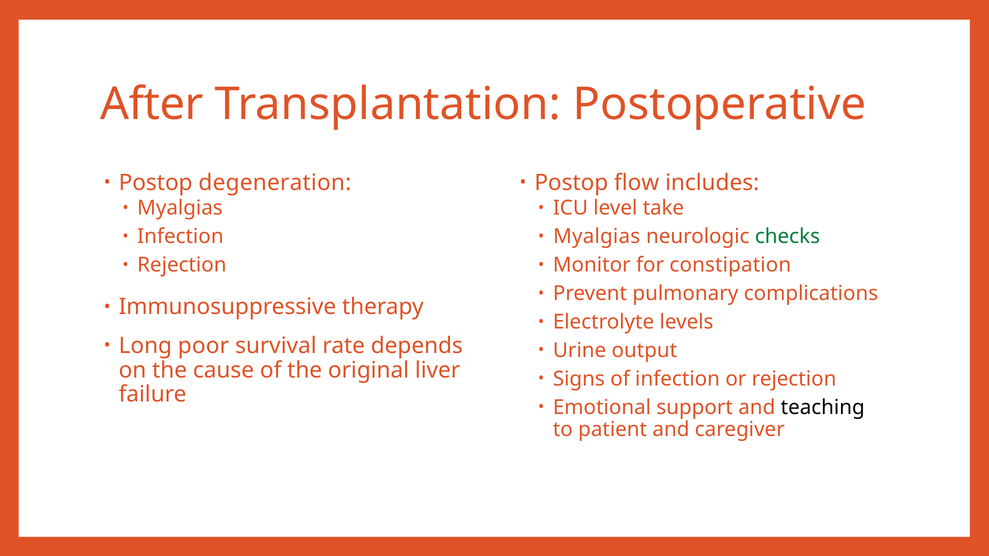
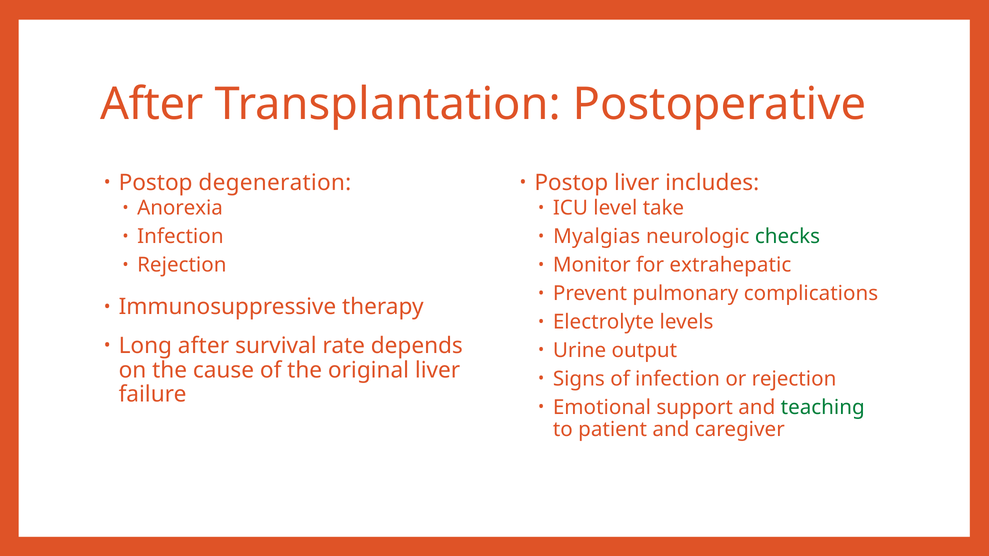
Postop flow: flow -> liver
Myalgias at (180, 208): Myalgias -> Anorexia
constipation: constipation -> extrahepatic
Long poor: poor -> after
teaching colour: black -> green
